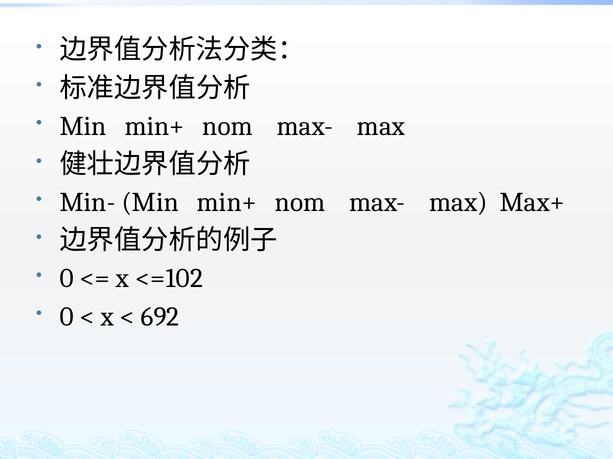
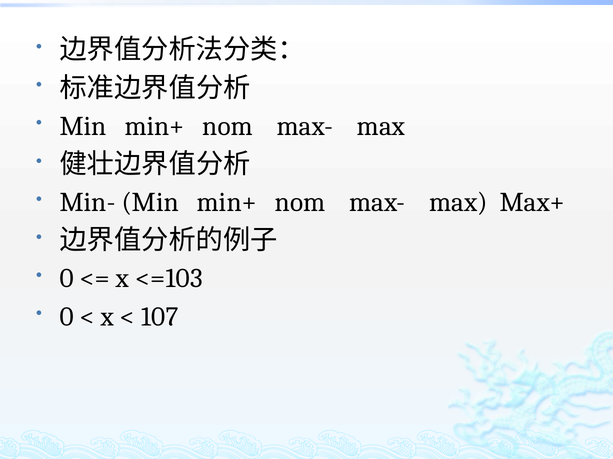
<=102: <=102 -> <=103
692: 692 -> 107
